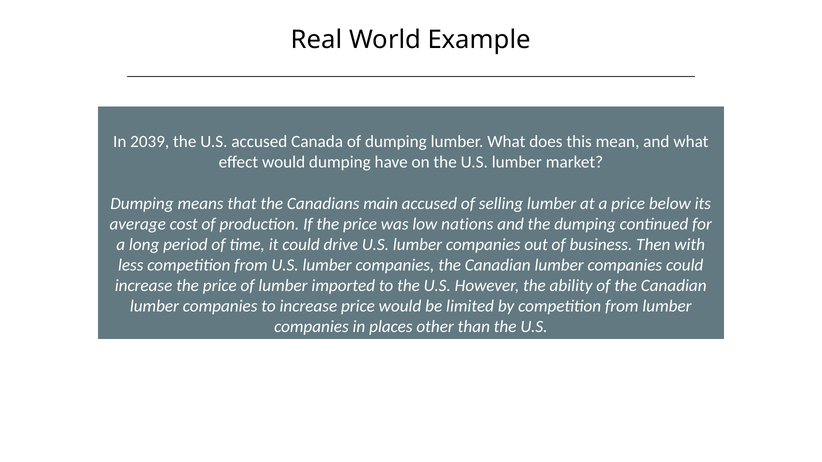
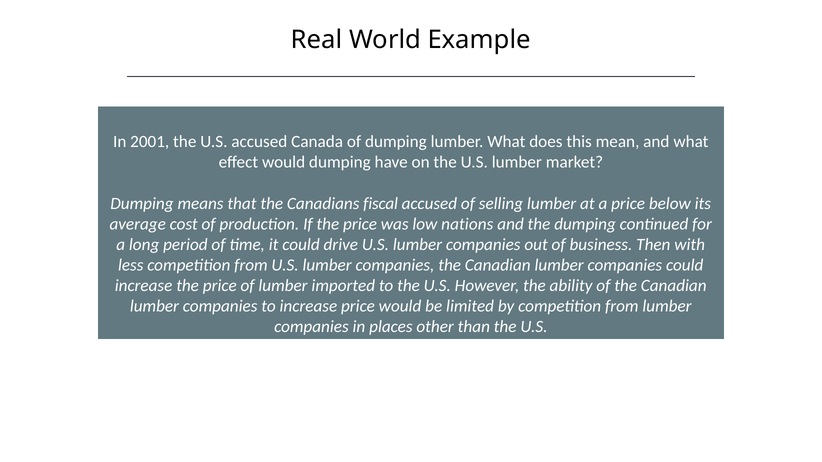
2039: 2039 -> 2001
main: main -> fiscal
